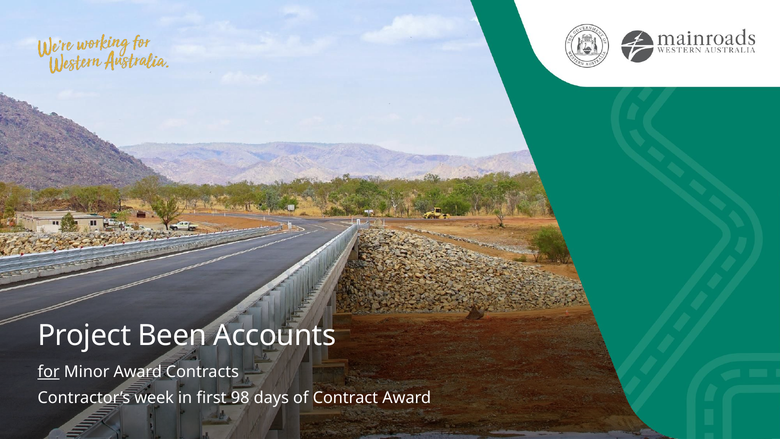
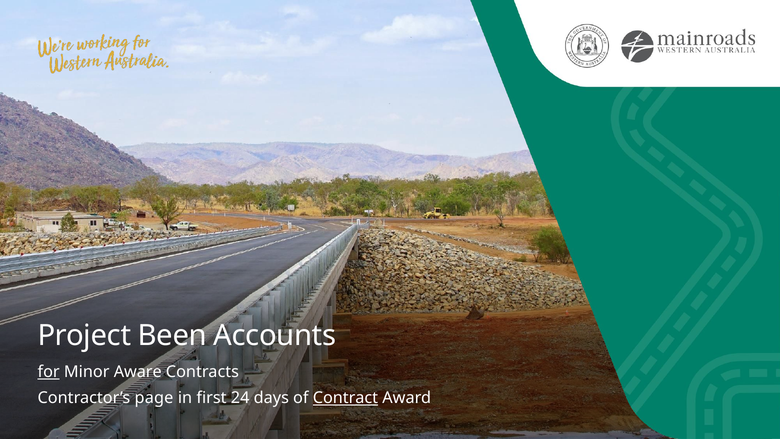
Minor Award: Award -> Aware
week: week -> page
98: 98 -> 24
Contract underline: none -> present
